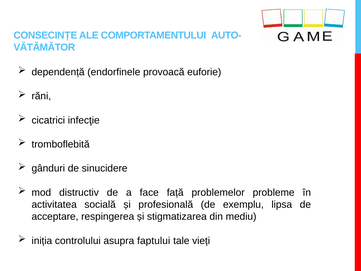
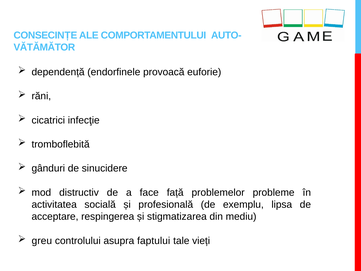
iniția: iniția -> greu
